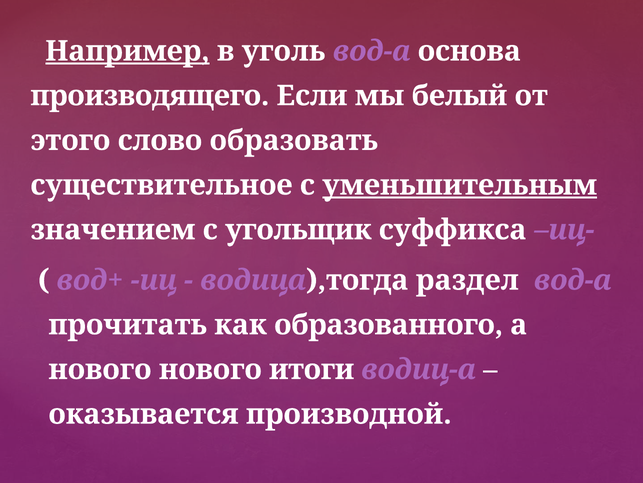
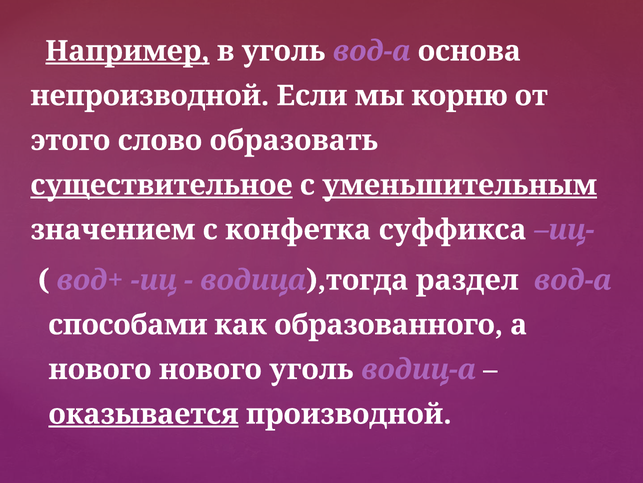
производящего: производящего -> непроизводной
белый: белый -> корню
существительное underline: none -> present
угольщик: угольщик -> конфетка
прочитать: прочитать -> способами
нового итоги: итоги -> уголь
оказывается underline: none -> present
